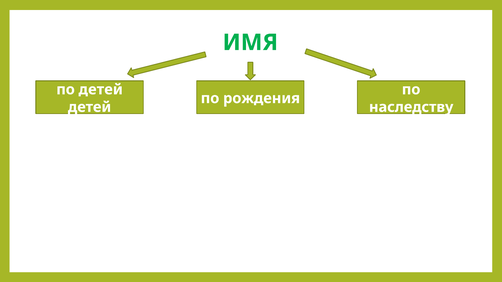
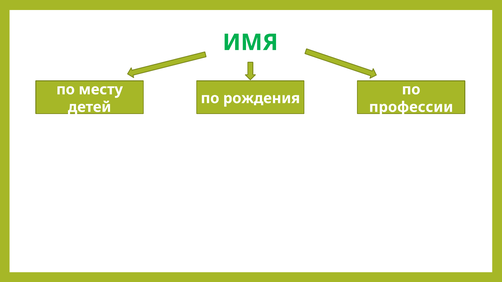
по детей: детей -> месту
наследству: наследству -> профессии
